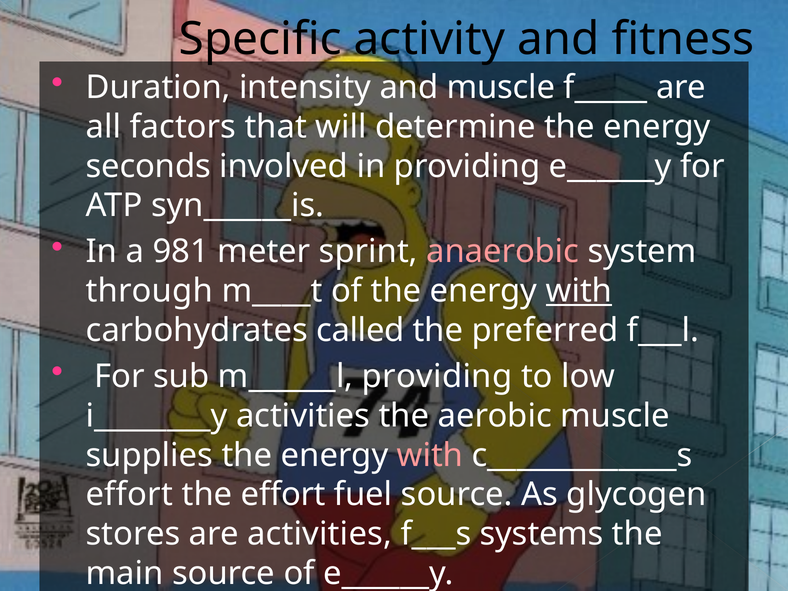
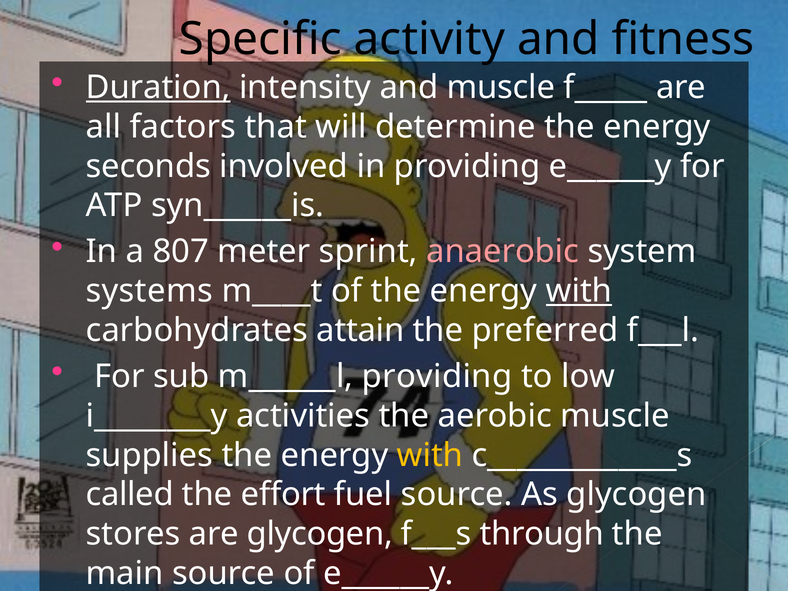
Duration underline: none -> present
981: 981 -> 807
through: through -> systems
called: called -> attain
with at (430, 455) colour: pink -> yellow
effort at (129, 495): effort -> called
are activities: activities -> glycogen
systems: systems -> through
